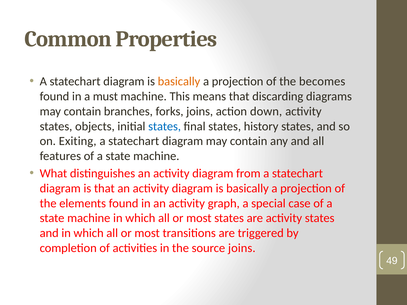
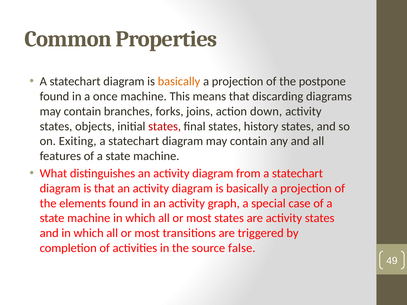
becomes: becomes -> postpone
must: must -> once
states at (165, 126) colour: blue -> red
source joins: joins -> false
